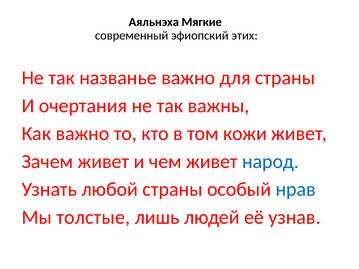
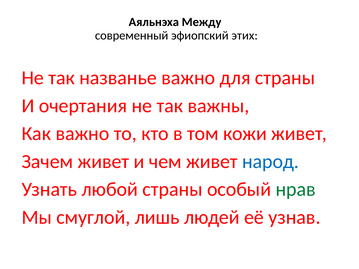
Мягкие: Мягкие -> Между
нрав colour: blue -> green
толстые: толстые -> смуглой
